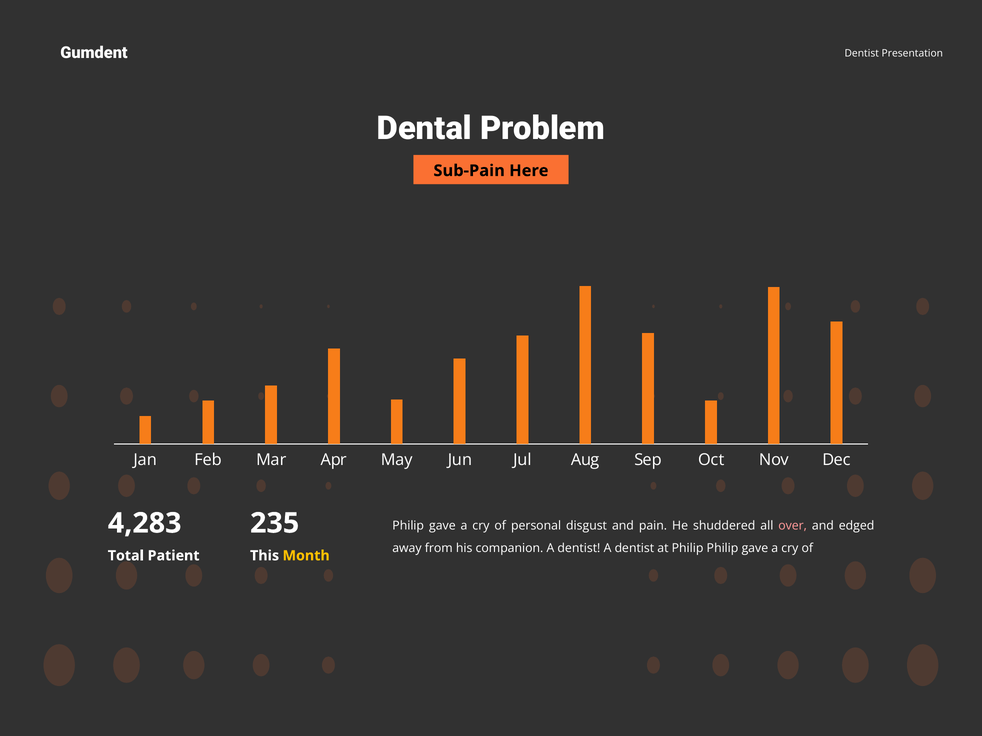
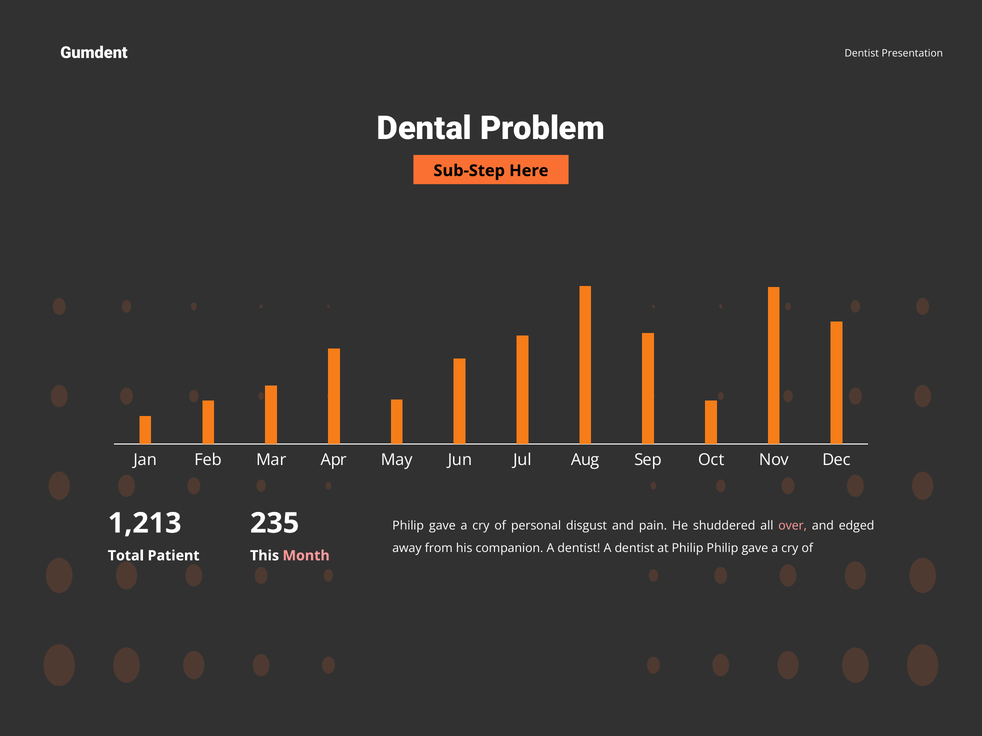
Sub-Pain: Sub-Pain -> Sub-Step
4,283: 4,283 -> 1,213
Month colour: yellow -> pink
